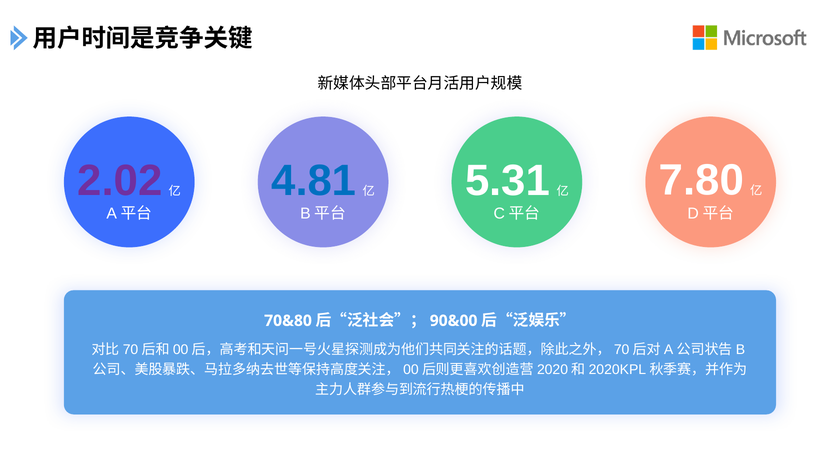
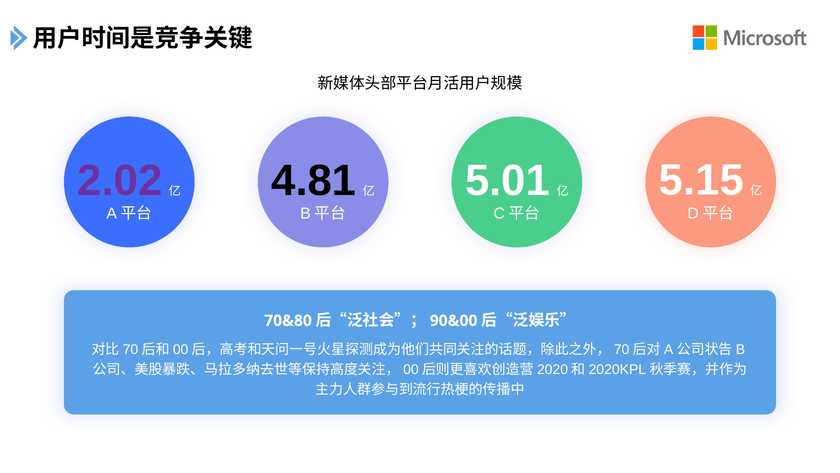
4.81 colour: blue -> black
5.31: 5.31 -> 5.01
7.80: 7.80 -> 5.15
